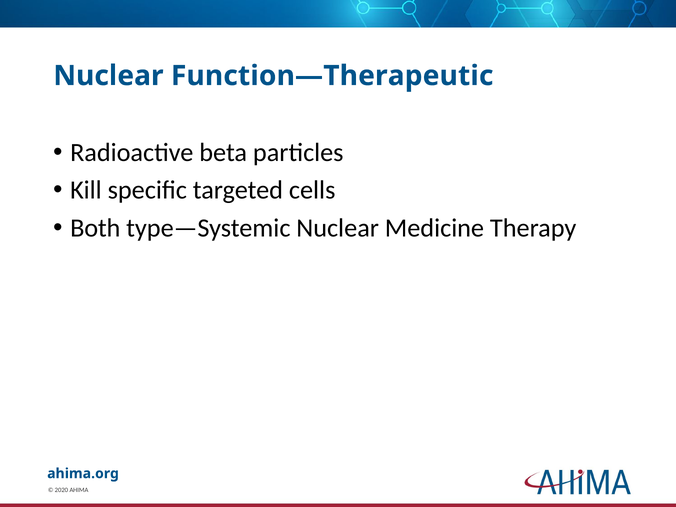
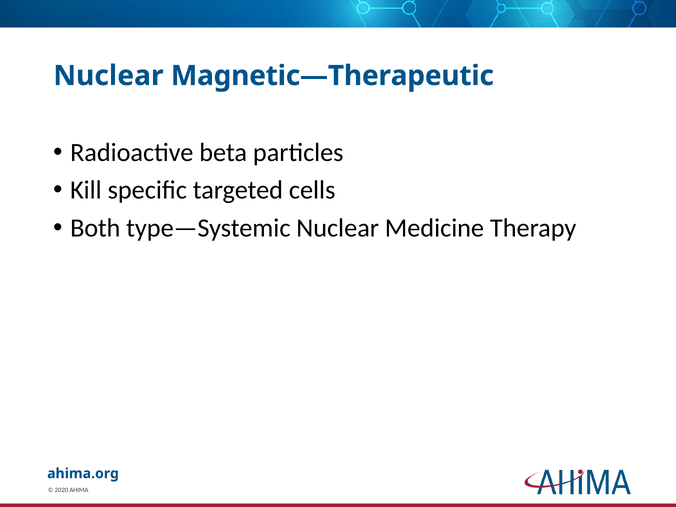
Function—Therapeutic: Function—Therapeutic -> Magnetic—Therapeutic
